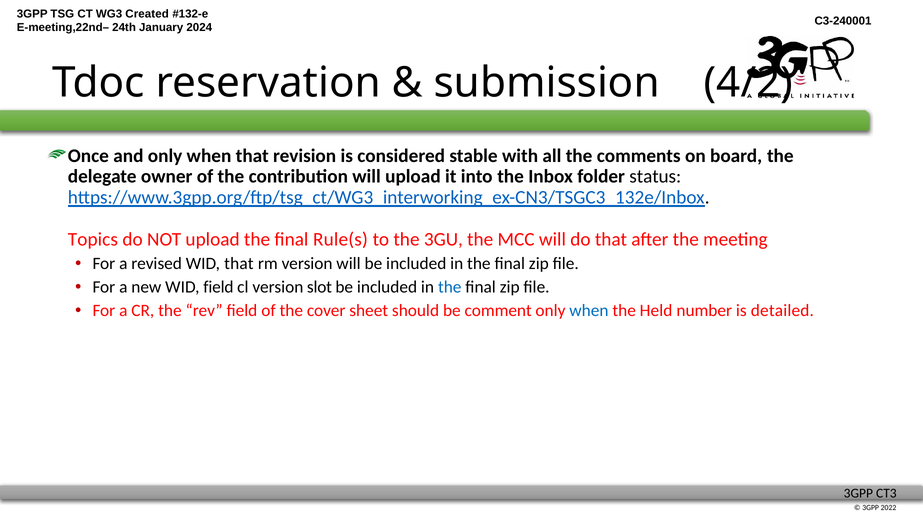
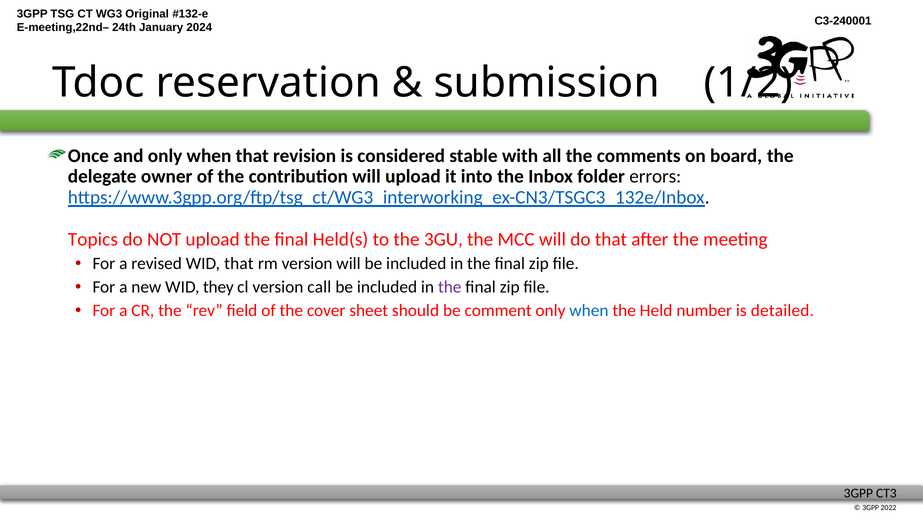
Created: Created -> Original
4/2: 4/2 -> 1/2
status: status -> errors
Rule(s: Rule(s -> Held(s
WID field: field -> they
slot: slot -> call
the at (450, 287) colour: blue -> purple
